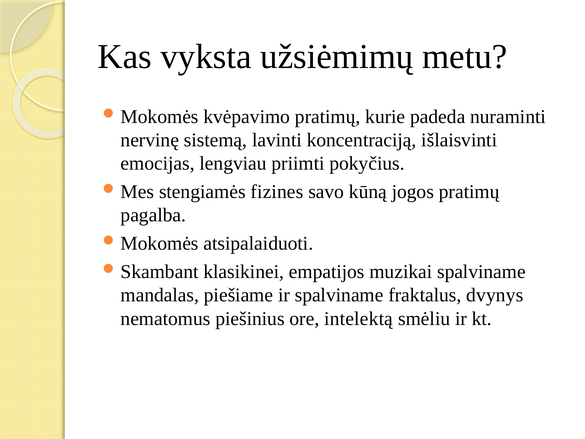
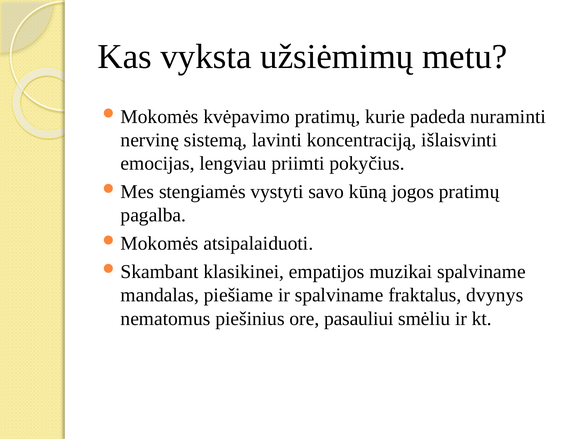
fizines: fizines -> vystyti
intelektą: intelektą -> pasauliui
